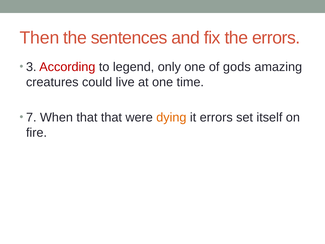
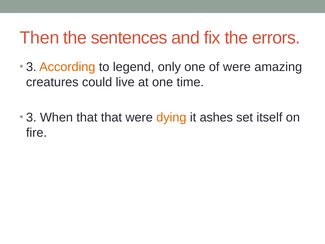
According colour: red -> orange
of gods: gods -> were
7 at (31, 117): 7 -> 3
it errors: errors -> ashes
